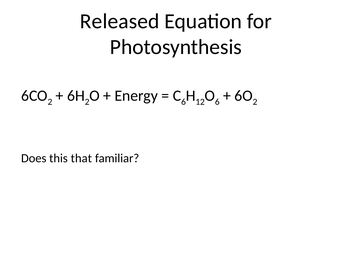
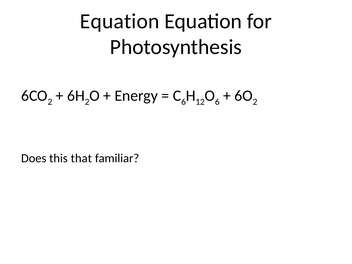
Released at (120, 21): Released -> Equation
